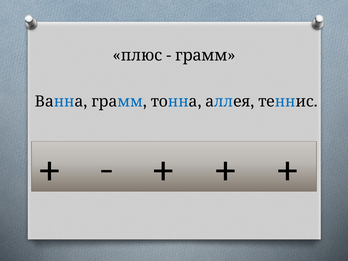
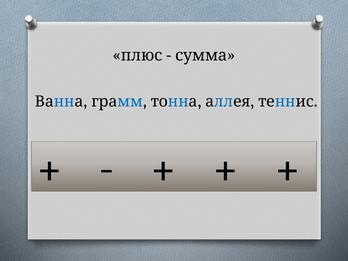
грамм at (205, 55): грамм -> сумма
